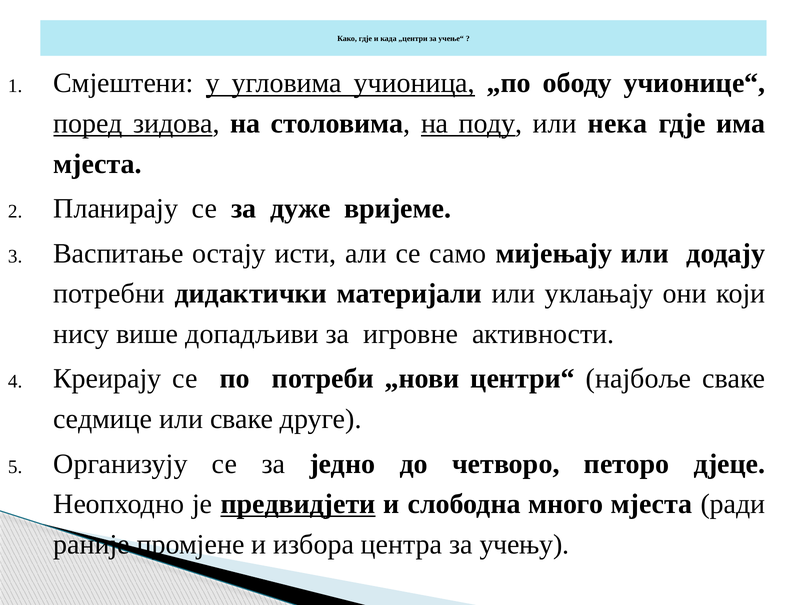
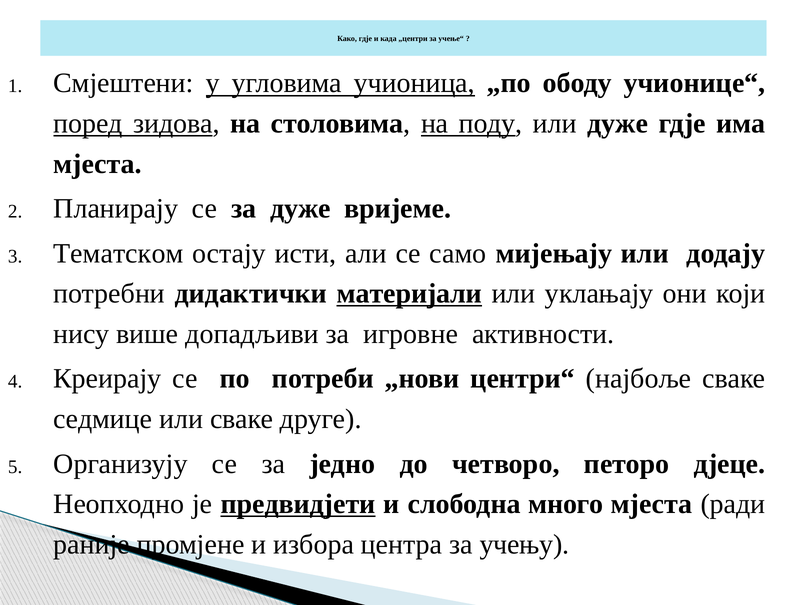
или нека: нека -> дуже
Васпитање: Васпитање -> Тематском
материјали underline: none -> present
